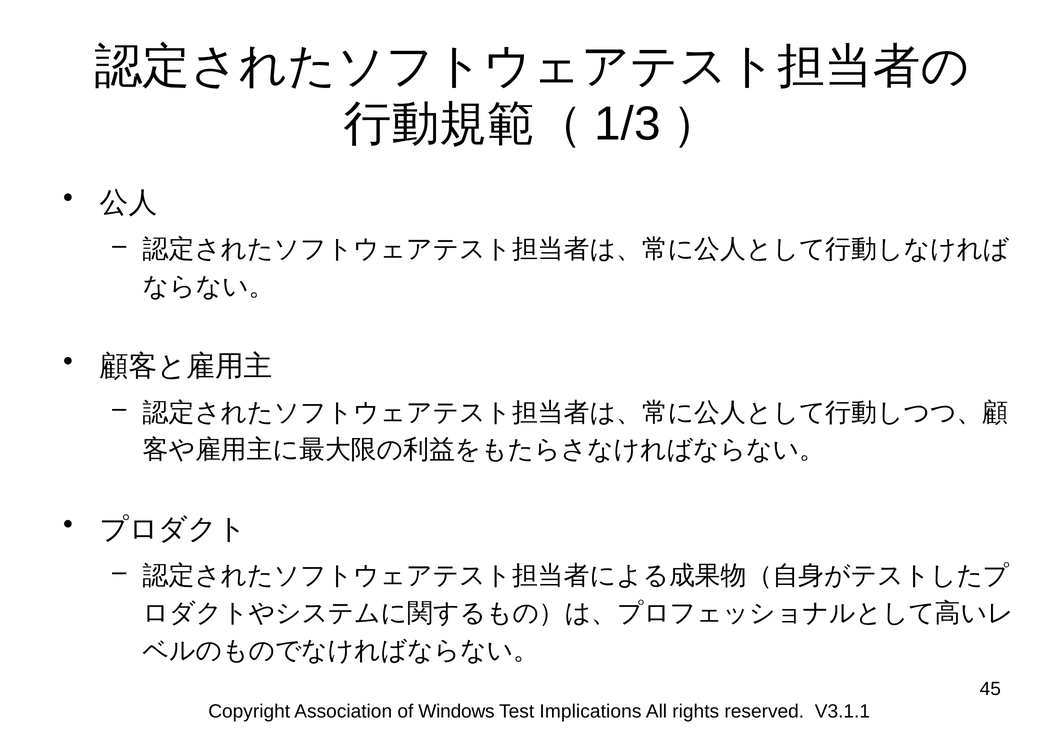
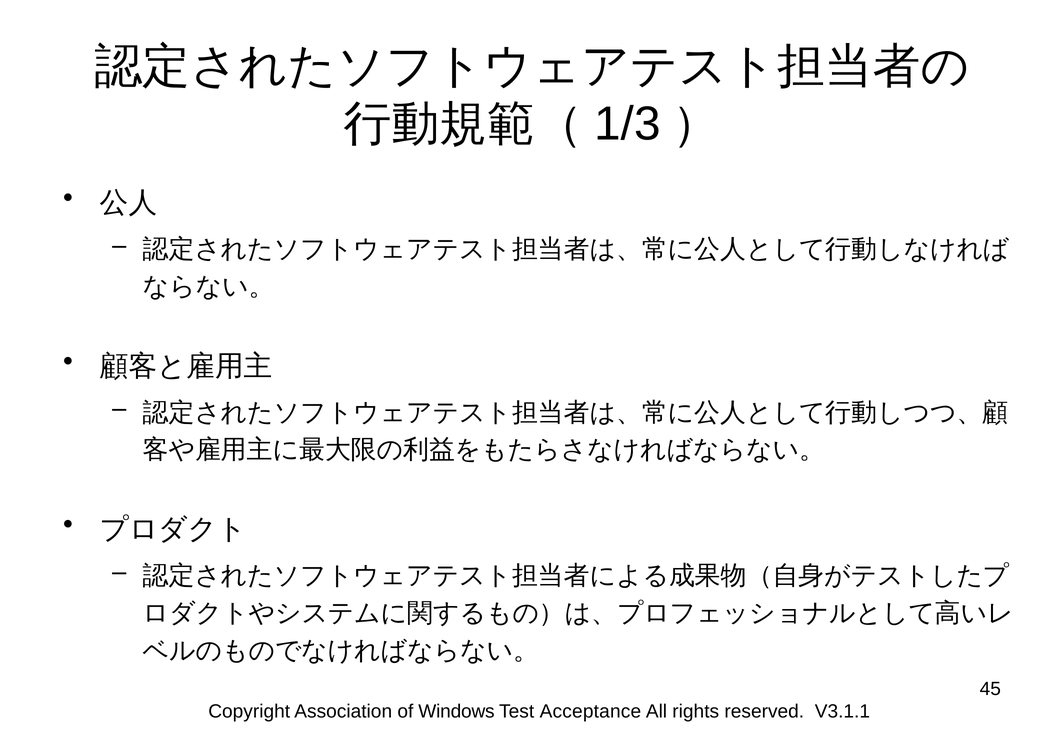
Implications: Implications -> Acceptance
